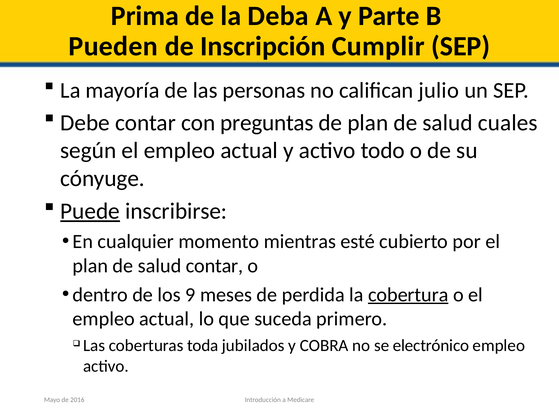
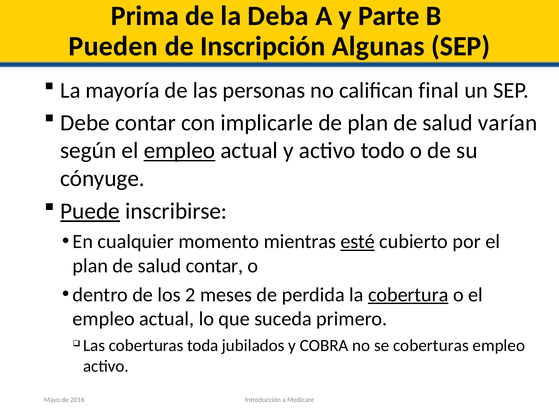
Cumplir: Cumplir -> Algunas
julio: julio -> final
preguntas: preguntas -> implicarle
cuales: cuales -> varían
empleo at (179, 151) underline: none -> present
esté underline: none -> present
9: 9 -> 2
se electrónico: electrónico -> coberturas
